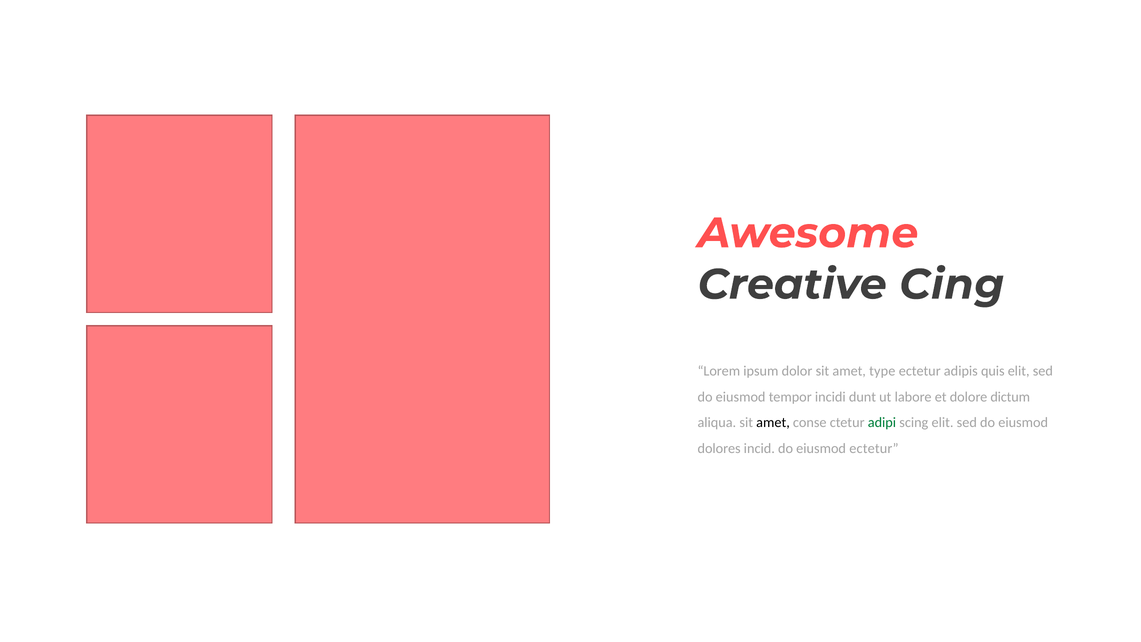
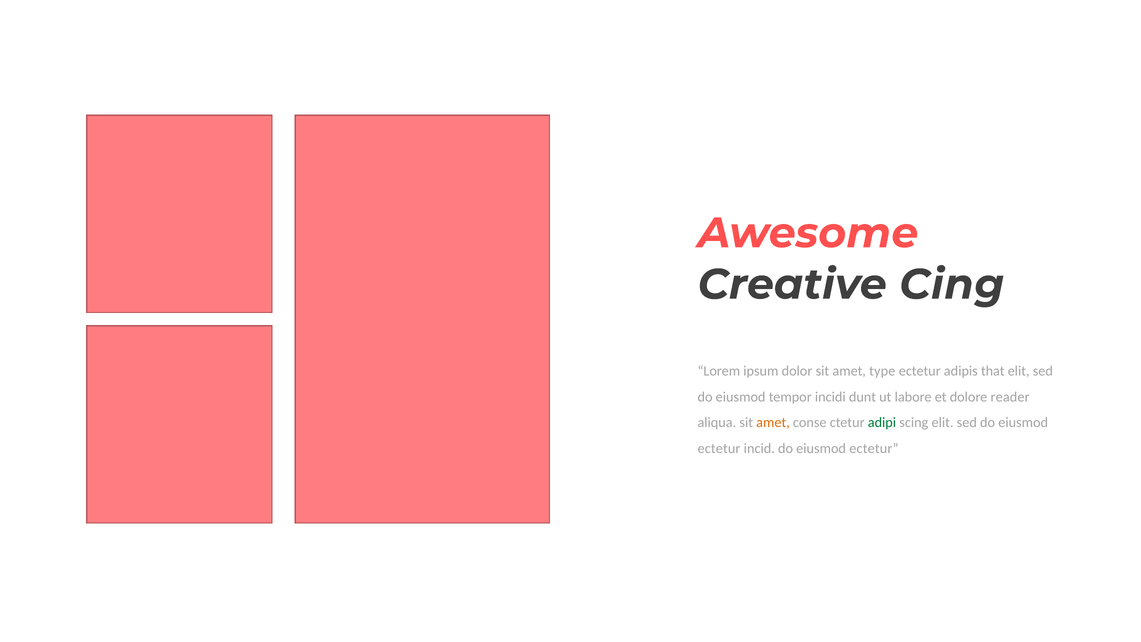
quis: quis -> that
dictum: dictum -> reader
amet at (773, 423) colour: black -> orange
dolores at (719, 448): dolores -> ectetur
